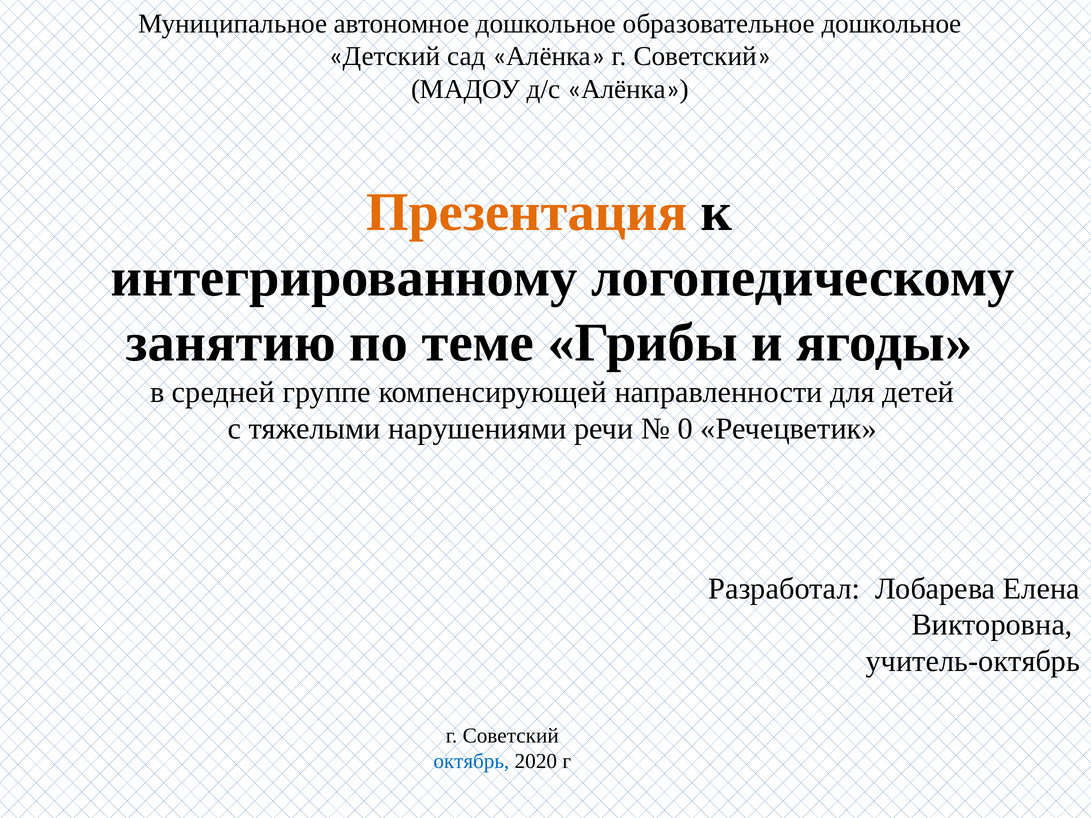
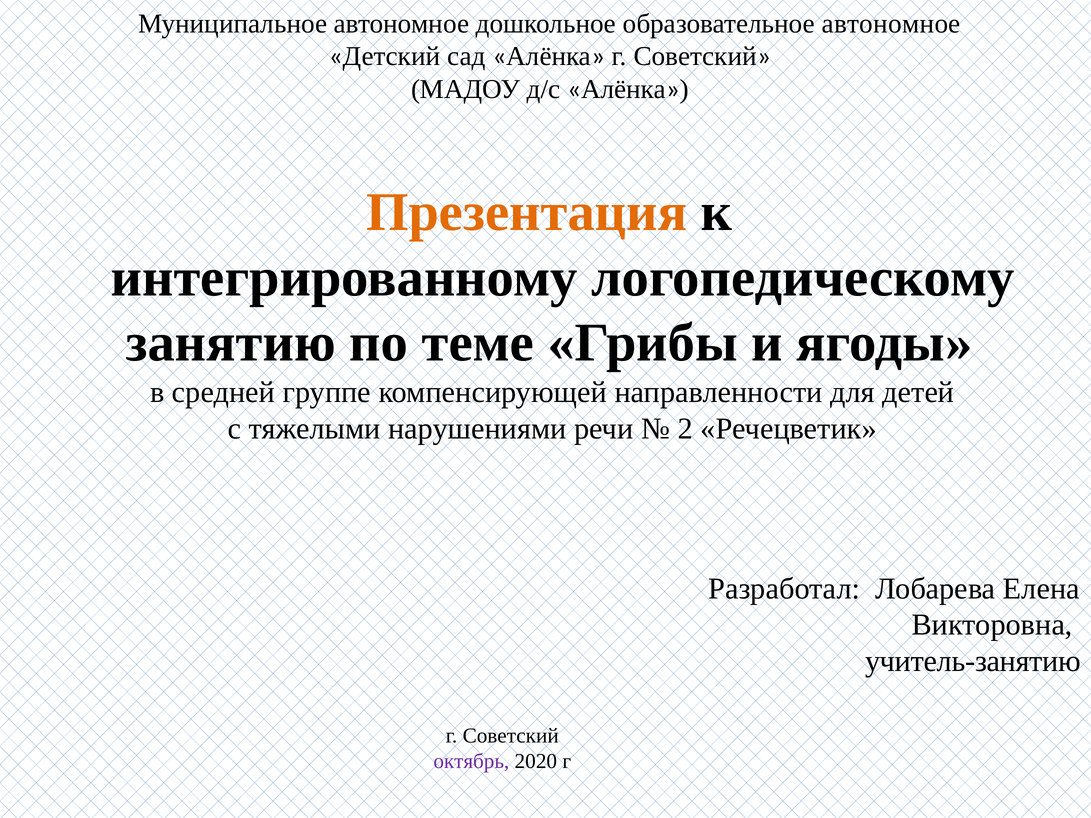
образовательное дошкольное: дошкольное -> автономное
0: 0 -> 2
учитель-октябрь: учитель-октябрь -> учитель-занятию
октябрь colour: blue -> purple
